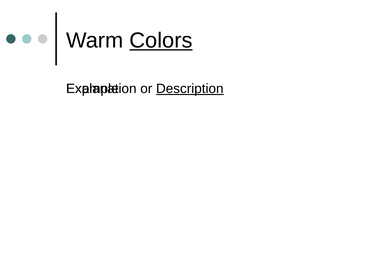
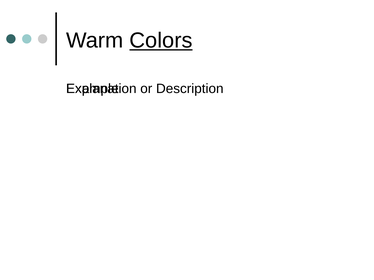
Description underline: present -> none
